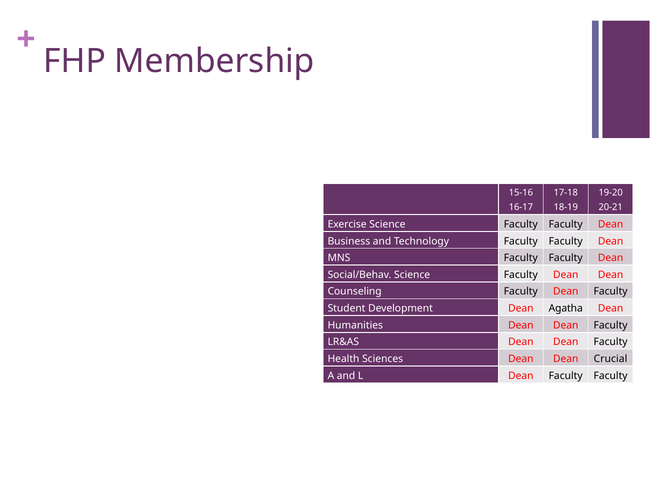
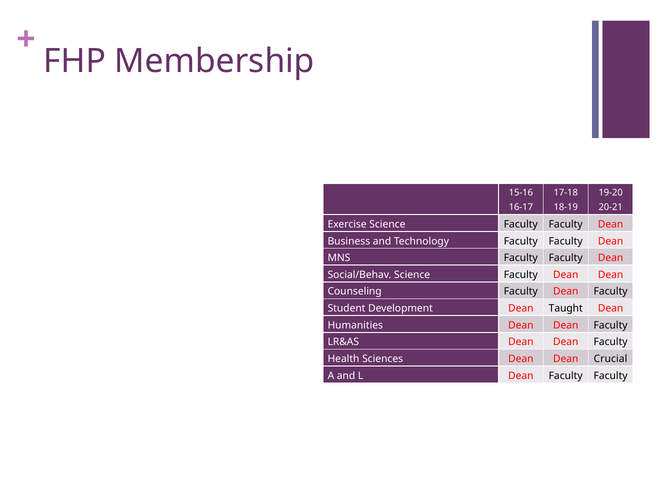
Agatha: Agatha -> Taught
